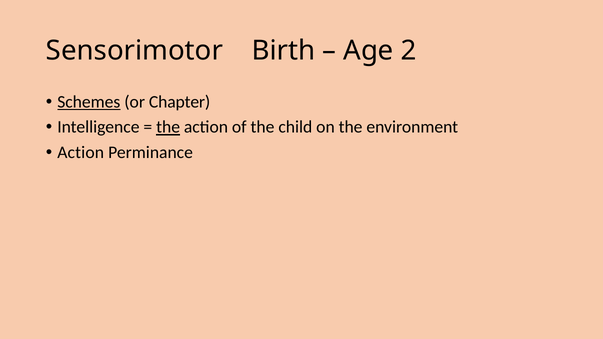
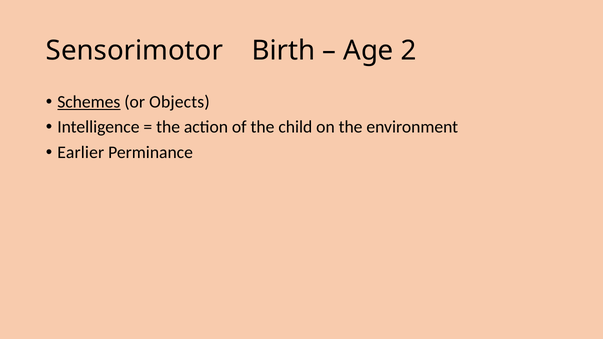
Chapter: Chapter -> Objects
the at (168, 127) underline: present -> none
Action at (81, 153): Action -> Earlier
